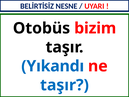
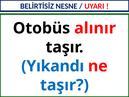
bizim: bizim -> alınır
